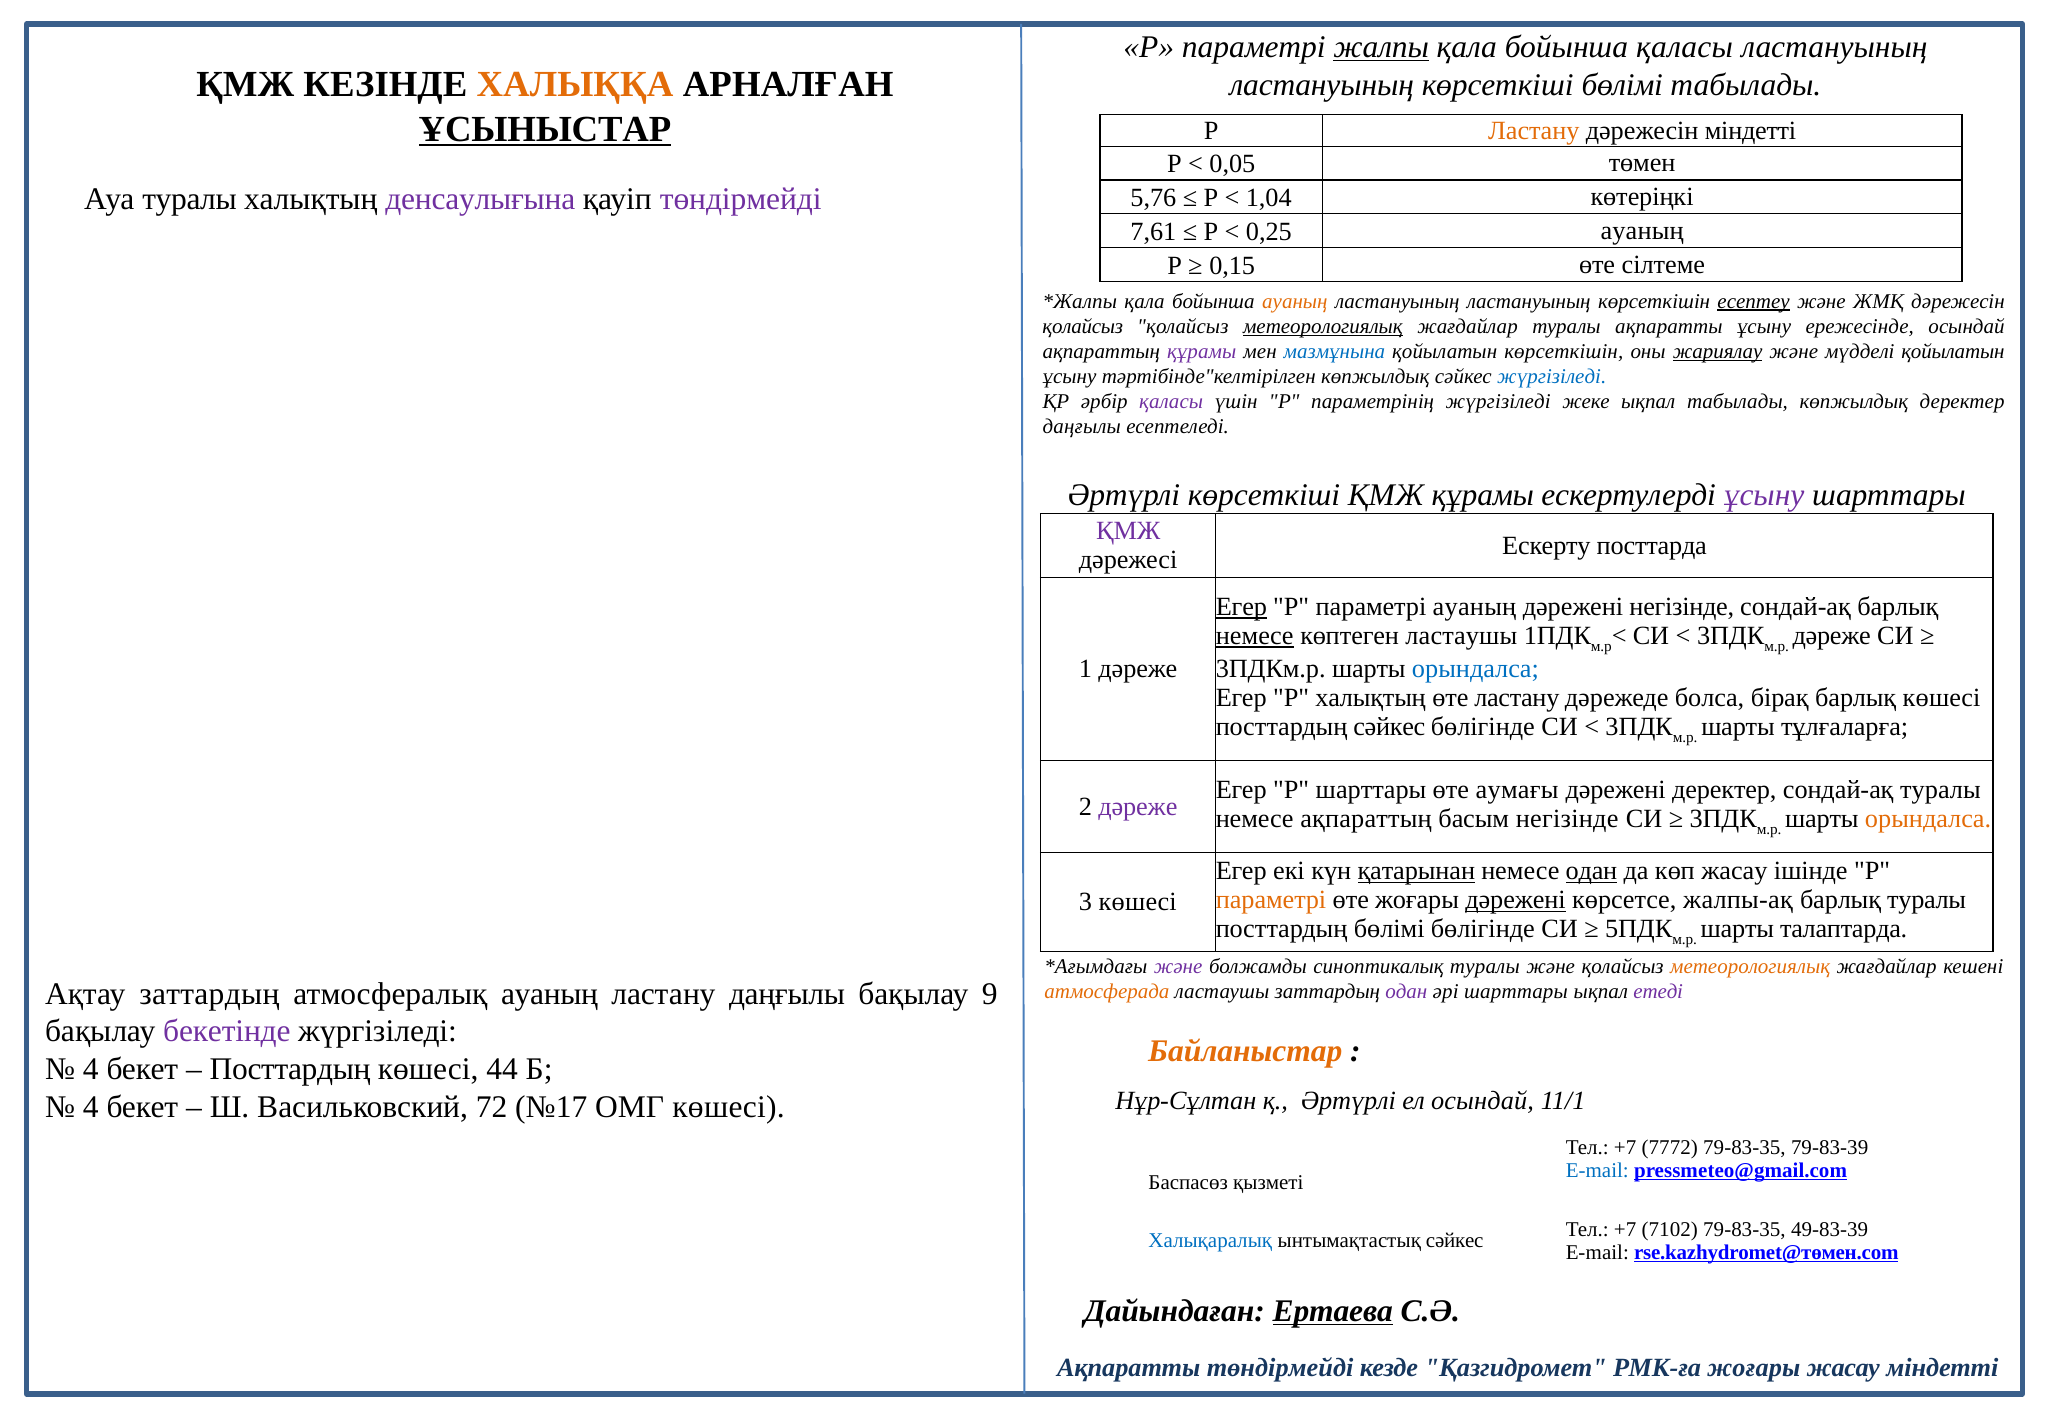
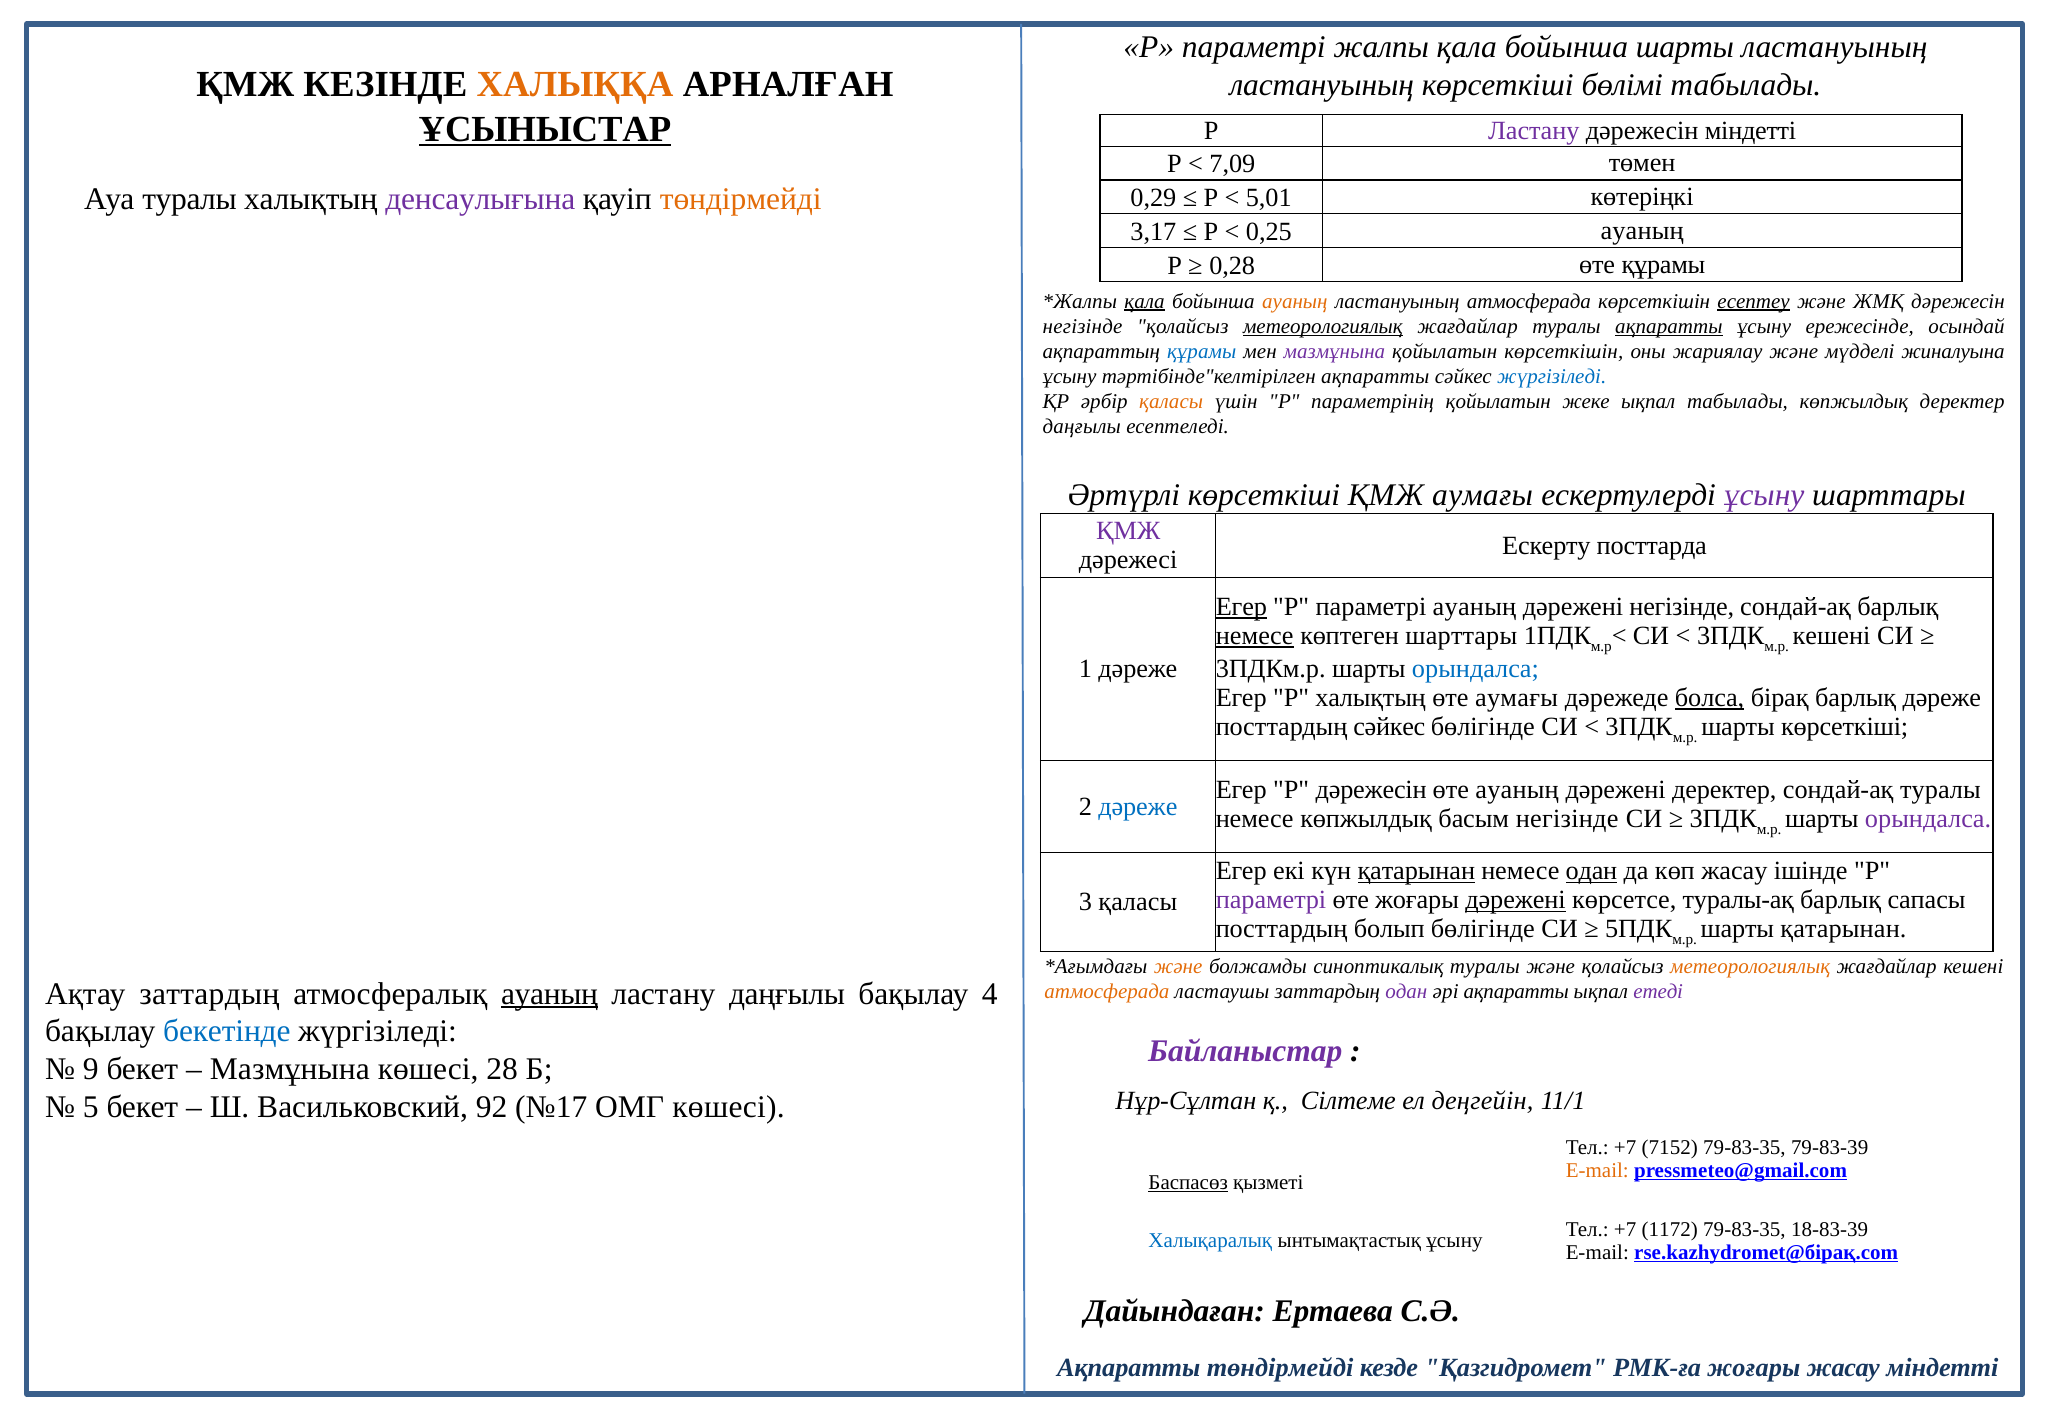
жалпы underline: present -> none
бойынша қаласы: қаласы -> шарты
Ластану at (1534, 131) colour: orange -> purple
0,05: 0,05 -> 7,09
төндірмейді at (741, 199) colour: purple -> orange
5,76: 5,76 -> 0,29
1,04: 1,04 -> 5,01
7,61: 7,61 -> 3,17
0,15: 0,15 -> 0,28
өте сілтеме: сілтеме -> құрамы
қала at (1145, 301) underline: none -> present
ластануының at (1529, 301): ластануының -> атмосферада
қолайсыз at (1083, 326): қолайсыз -> негізінде
ақпаратты at (1669, 326) underline: none -> present
құрамы at (1202, 352) colour: purple -> blue
мазмұнына at (1334, 352) colour: blue -> purple
жариялау underline: present -> none
мүдделі қойылатын: қойылатын -> жиналуына
тәртібінде"келтірілген көпжылдық: көпжылдық -> ақпаратты
қаласы at (1171, 402) colour: purple -> orange
параметрінің жүргізіледі: жүргізіледі -> қойылатын
ҚМЖ құрамы: құрамы -> аумағы
көптеген ластаушы: ластаушы -> шарттары
дәреже at (1832, 636): дәреже -> кешені
өте ластану: ластану -> аумағы
болса underline: none -> present
барлық көшесі: көшесі -> дәреже
шарты тұлғаларға: тұлғаларға -> көрсеткіші
Р шарттары: шарттары -> дәрежесін
өте аумағы: аумағы -> ауаның
дәреже at (1138, 807) colour: purple -> blue
немесе ақпараттың: ақпараттың -> көпжылдық
орындалса at (1928, 819) colour: orange -> purple
параметрі at (1271, 900) colour: orange -> purple
жалпы-ақ: жалпы-ақ -> туралы-ақ
барлық туралы: туралы -> сапасы
3 көшесі: көшесі -> қаласы
посттардың бөлімі: бөлімі -> болып
шарты талаптарда: талаптарда -> қатарынан
және at (1178, 967) colour: purple -> orange
ауаның at (550, 994) underline: none -> present
9: 9 -> 4
әрі шарттары: шарттары -> ақпаратты
бекетінде colour: purple -> blue
Байланыстар colour: orange -> purple
4 at (91, 1070): 4 -> 9
Посттардың at (290, 1070): Посттардың -> Мазмұнына
44: 44 -> 28
қ Әртүрлі: Әртүрлі -> Сілтеме
ел осындай: осындай -> деңгейін
4 at (91, 1108): 4 -> 5
72: 72 -> 92
7772: 7772 -> 7152
E-mail at (1597, 1171) colour: blue -> orange
Баспасөз underline: none -> present
7102: 7102 -> 1172
49-83-39: 49-83-39 -> 18-83-39
ынтымақтастық сәйкес: сәйкес -> ұсыну
rse.kazhydromet@төмен.com: rse.kazhydromet@төмен.com -> rse.kazhydromet@бірақ.com
Ертаева underline: present -> none
